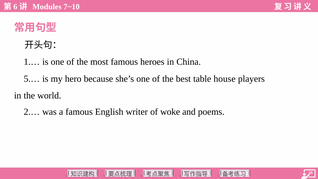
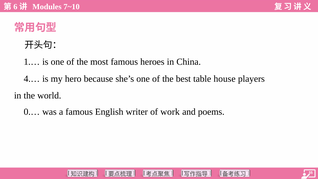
5.…: 5.… -> 4.…
2.…: 2.… -> 0.…
woke: woke -> work
